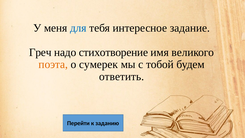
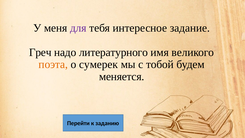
для colour: blue -> purple
стихотворение: стихотворение -> литературного
ответить: ответить -> меняется
